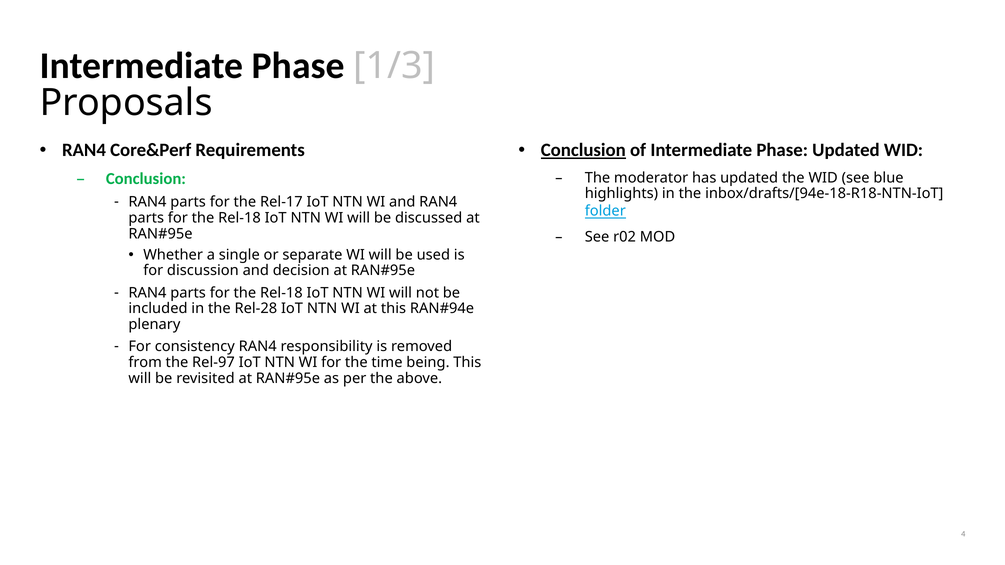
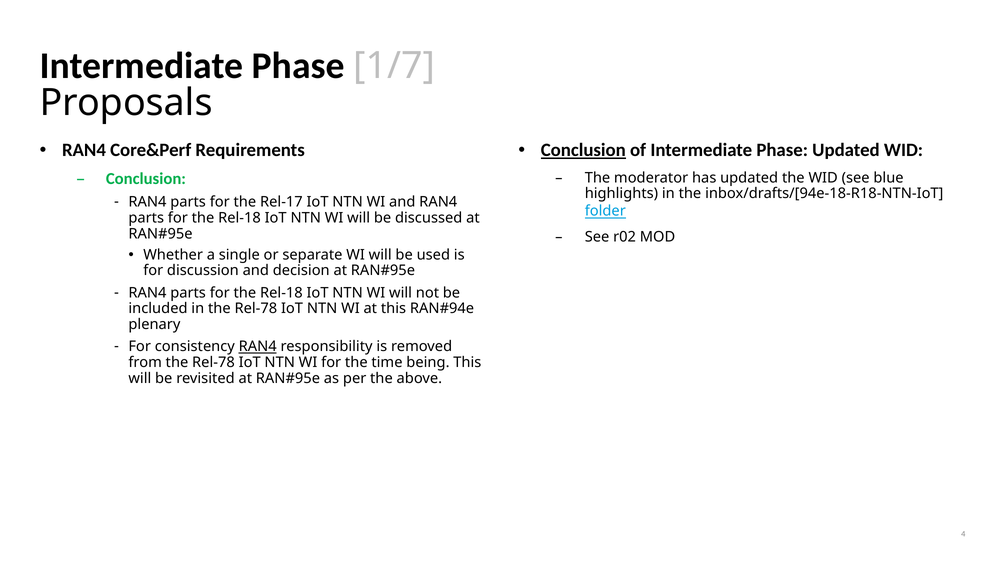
1/3: 1/3 -> 1/7
in the Rel-28: Rel-28 -> Rel-78
RAN4 at (258, 347) underline: none -> present
from the Rel-97: Rel-97 -> Rel-78
